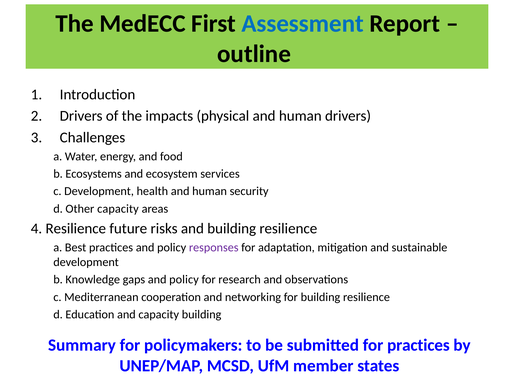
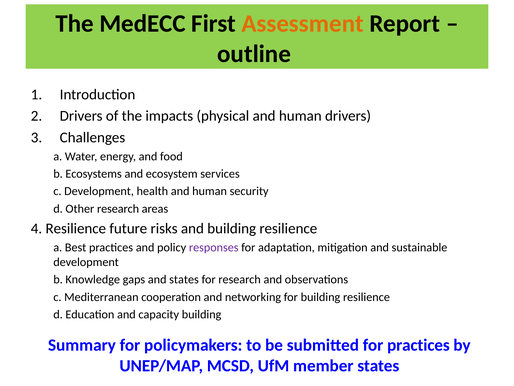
Assessment colour: blue -> orange
Other capacity: capacity -> research
gaps and policy: policy -> states
